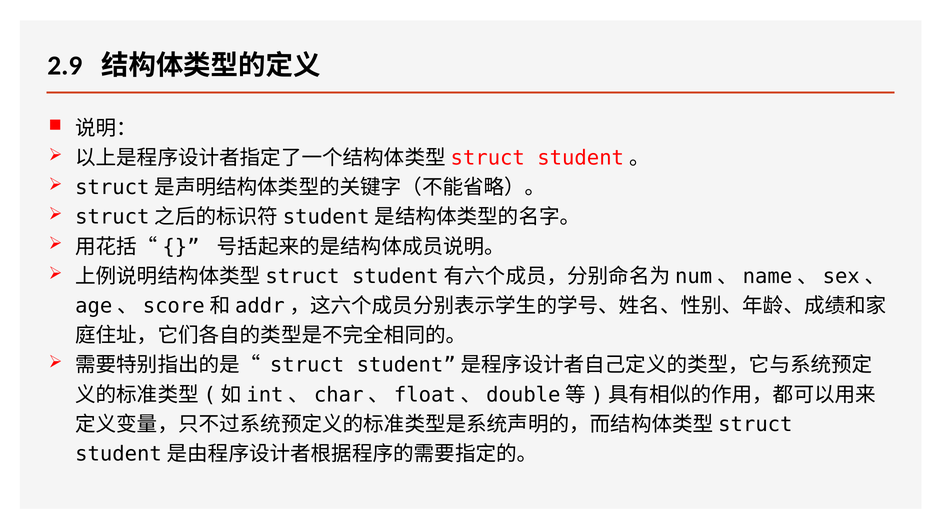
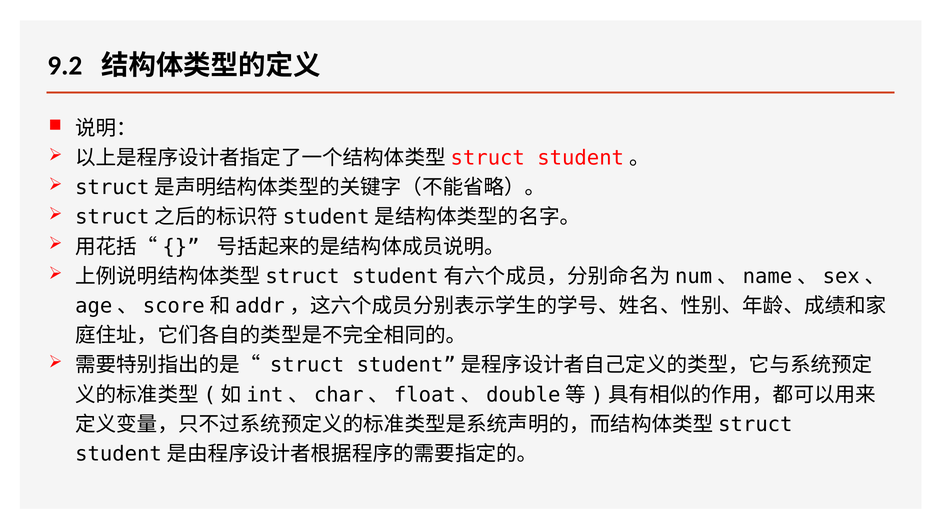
2.9: 2.9 -> 9.2
